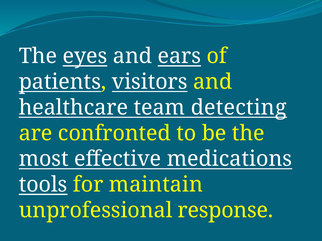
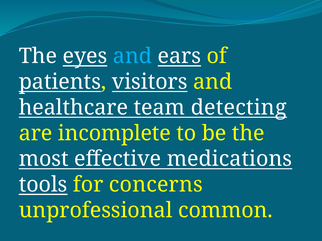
and at (133, 56) colour: white -> light blue
confronted: confronted -> incomplete
maintain: maintain -> concerns
response: response -> common
